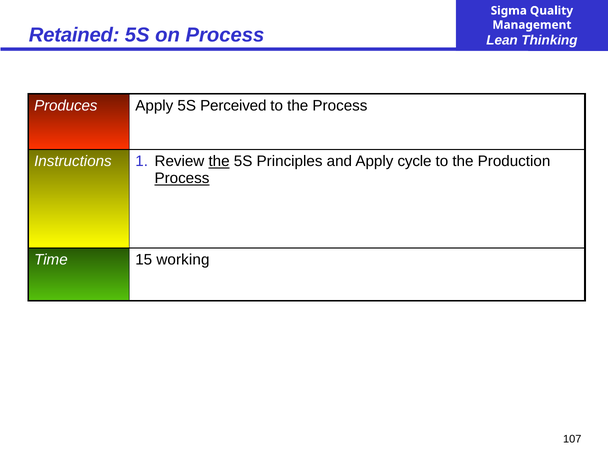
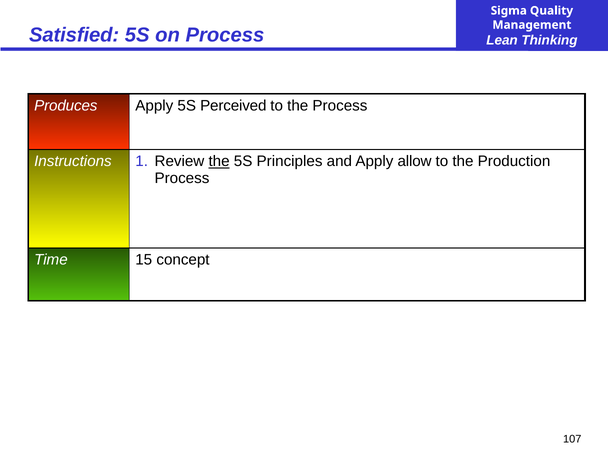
Retained: Retained -> Satisfied
cycle: cycle -> allow
Process at (182, 178) underline: present -> none
working: working -> concept
